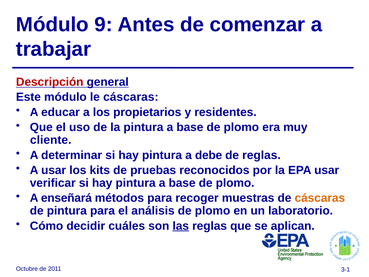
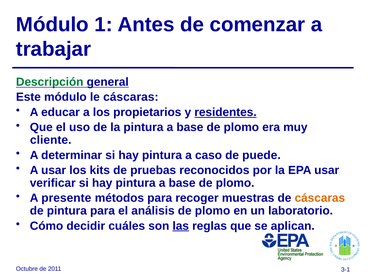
9: 9 -> 1
Descripción colour: red -> green
residentes underline: none -> present
debe: debe -> caso
de reglas: reglas -> puede
enseñará: enseñará -> presente
